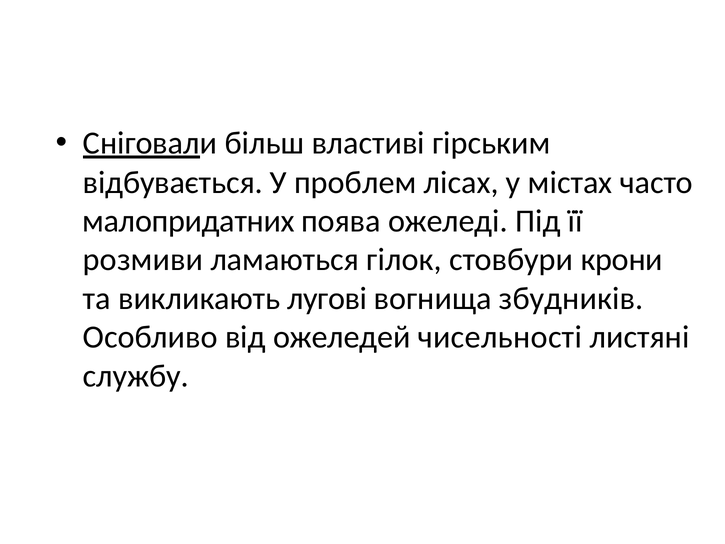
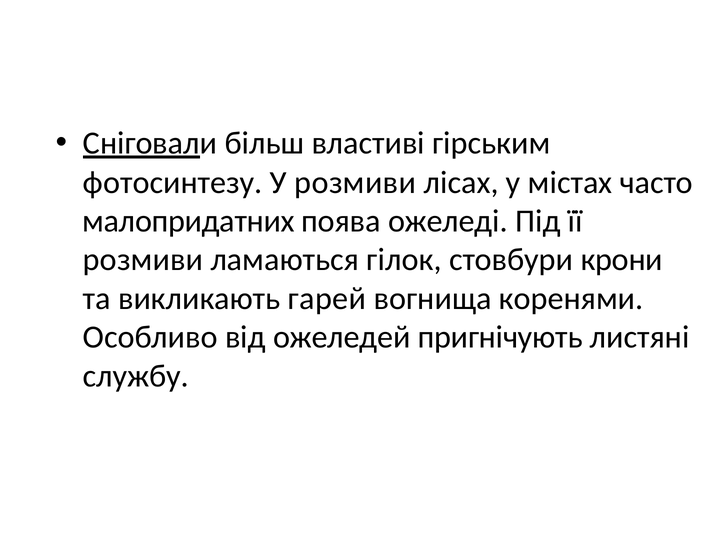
відбувається: відбувається -> фотосинтезу
У проблем: проблем -> розмиви
лугові: лугові -> гарей
збудників: збудників -> коренями
чисельності: чисельності -> пригнічують
